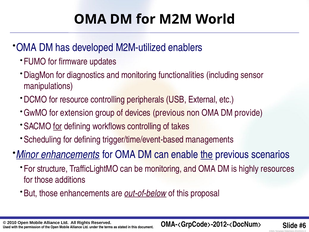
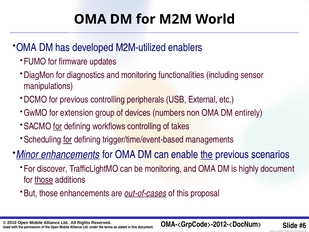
for resource: resource -> previous
devices previous: previous -> numbers
provide: provide -> entirely
for at (68, 140) underline: none -> present
structure: structure -> discover
highly resources: resources -> document
those at (44, 180) underline: none -> present
out-of-below: out-of-below -> out-of-cases
